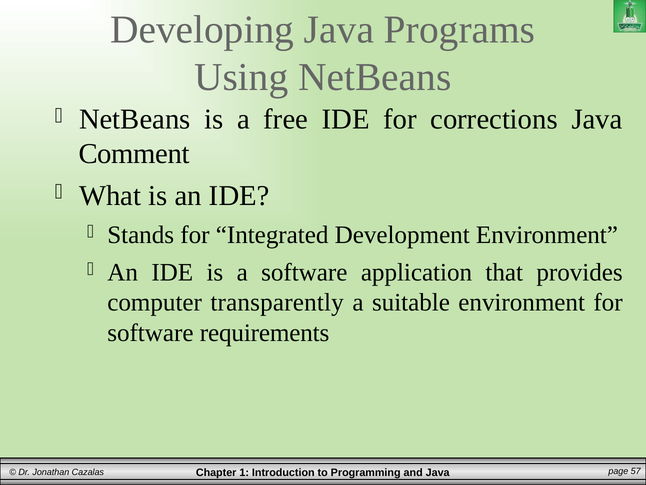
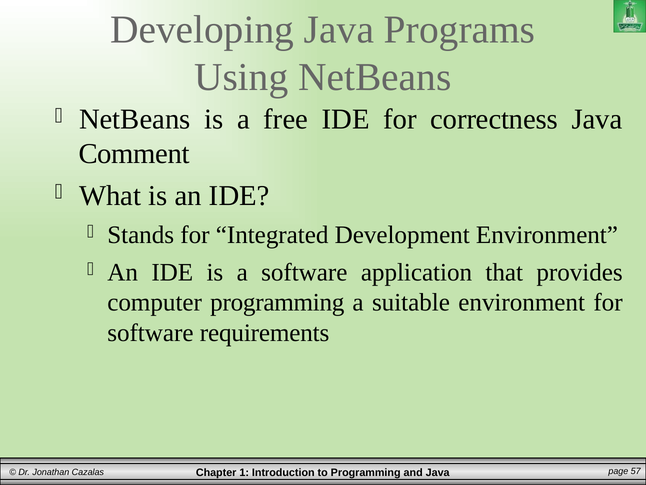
corrections: corrections -> correctness
computer transparently: transparently -> programming
